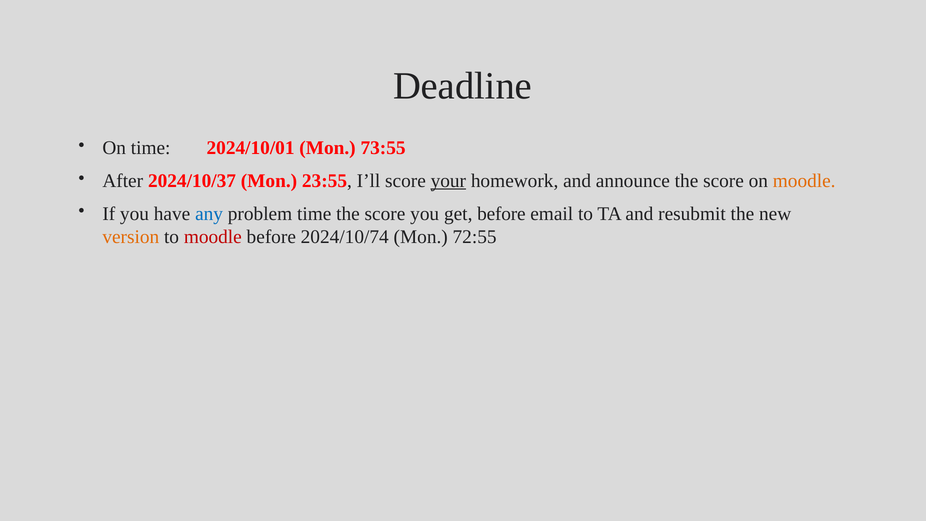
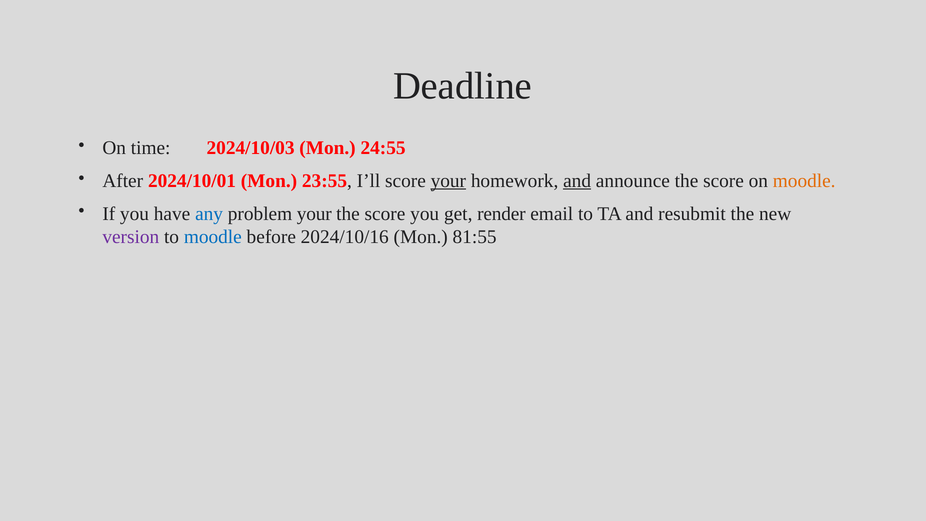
2024/10/01: 2024/10/01 -> 2024/10/03
73:55: 73:55 -> 24:55
2024/10/37: 2024/10/37 -> 2024/10/01
and at (577, 181) underline: none -> present
problem time: time -> your
get before: before -> render
version colour: orange -> purple
moodle at (213, 237) colour: red -> blue
2024/10/74: 2024/10/74 -> 2024/10/16
72:55: 72:55 -> 81:55
